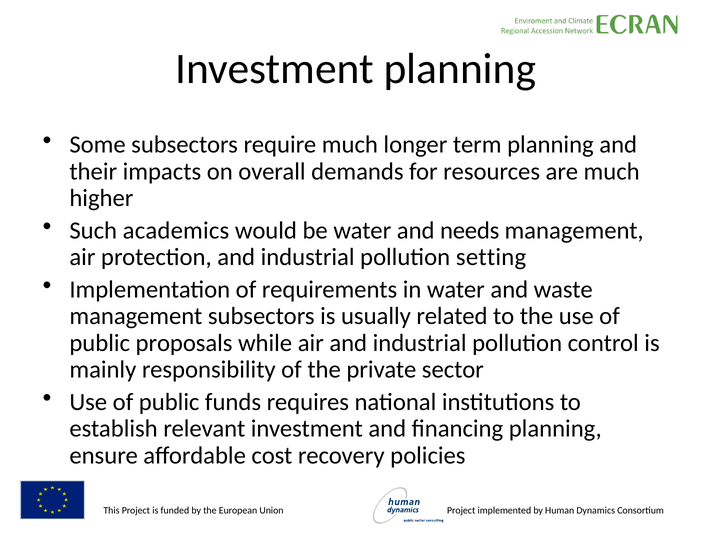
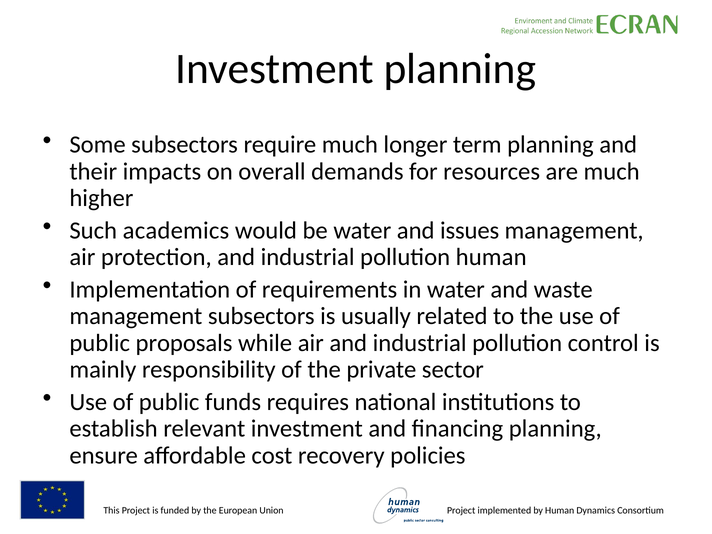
needs: needs -> issues
pollution setting: setting -> human
